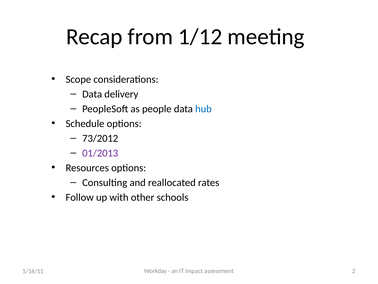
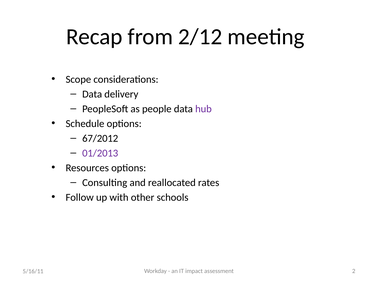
1/12: 1/12 -> 2/12
hub colour: blue -> purple
73/2012: 73/2012 -> 67/2012
